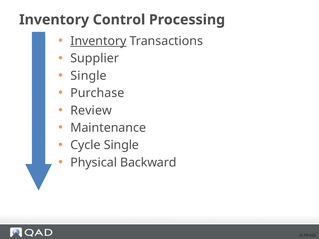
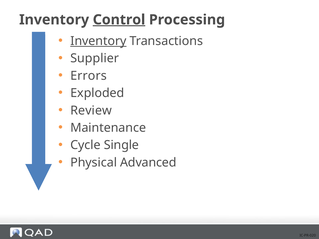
Control underline: none -> present
Single at (89, 76): Single -> Errors
Purchase: Purchase -> Exploded
Backward: Backward -> Advanced
